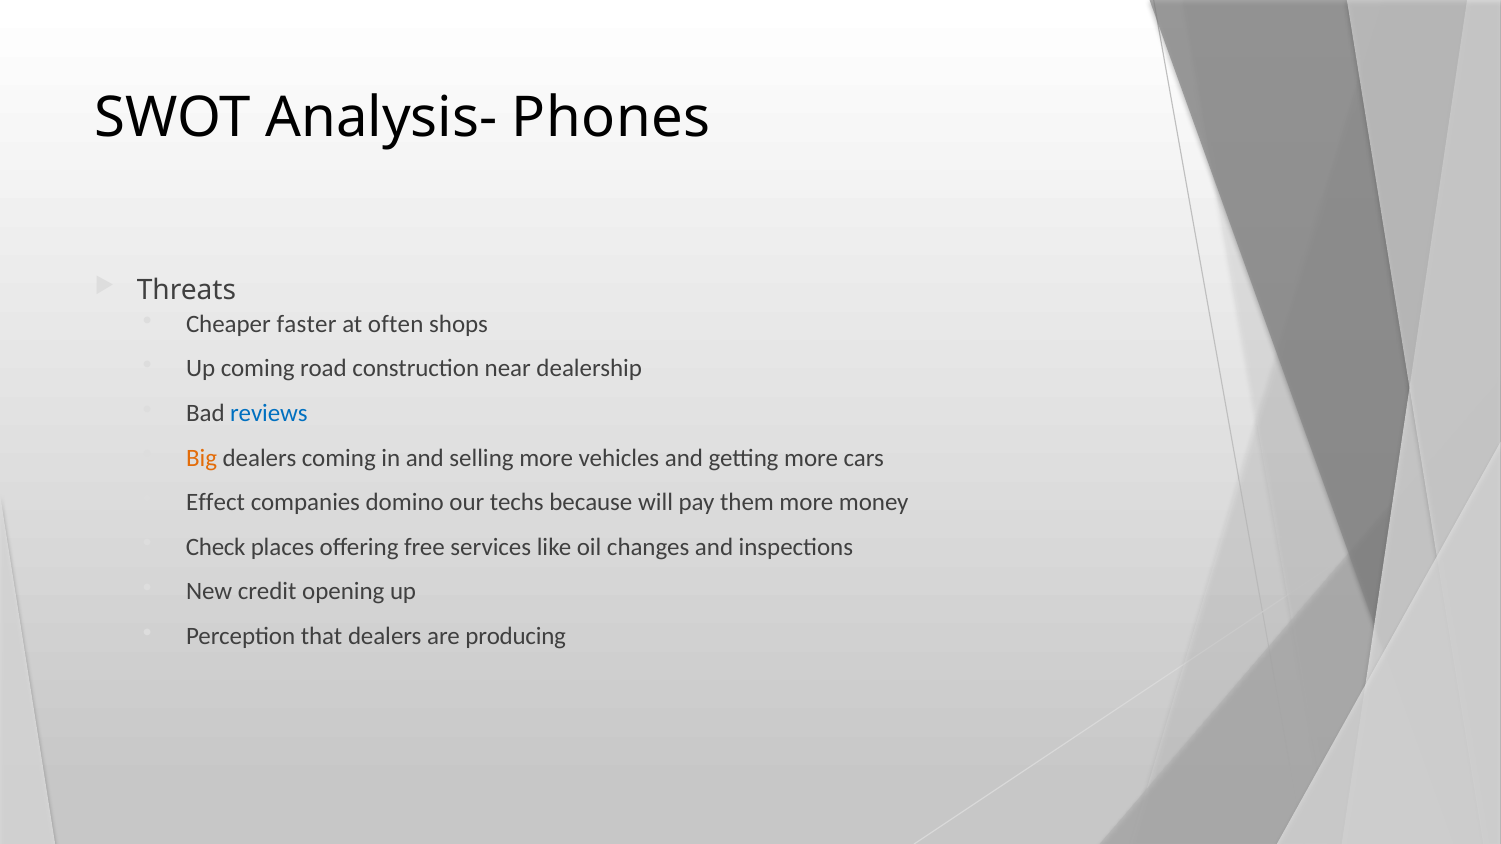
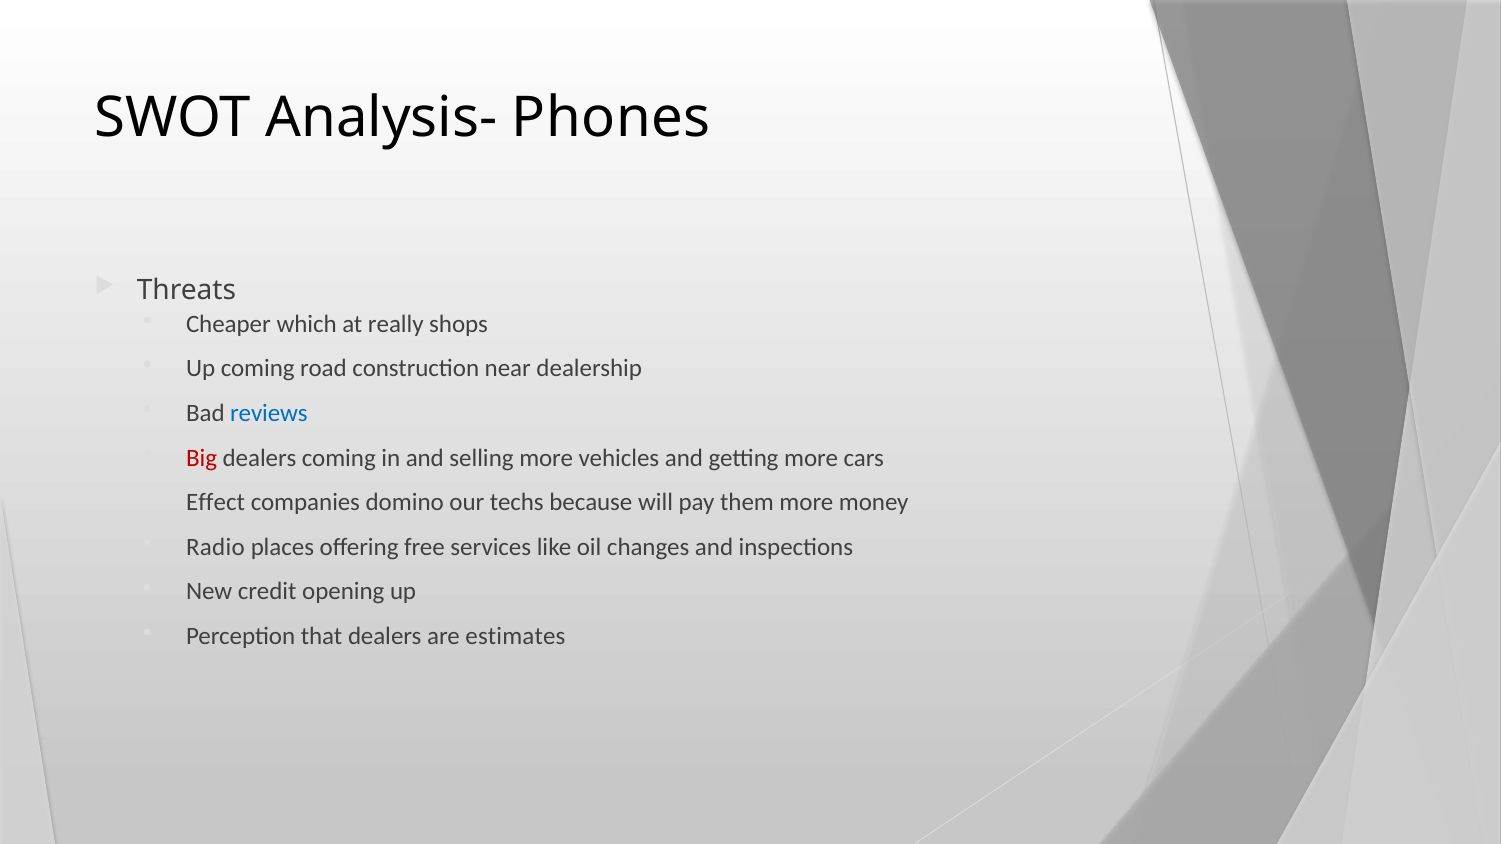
faster: faster -> which
often: often -> really
Big colour: orange -> red
Check: Check -> Radio
producing: producing -> estimates
